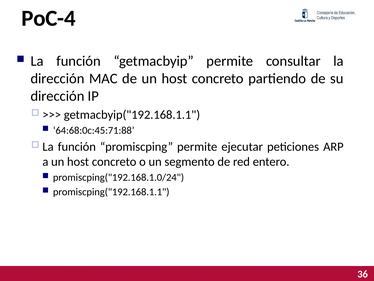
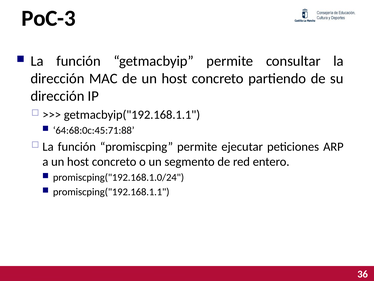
PoC-4: PoC-4 -> PoC-3
